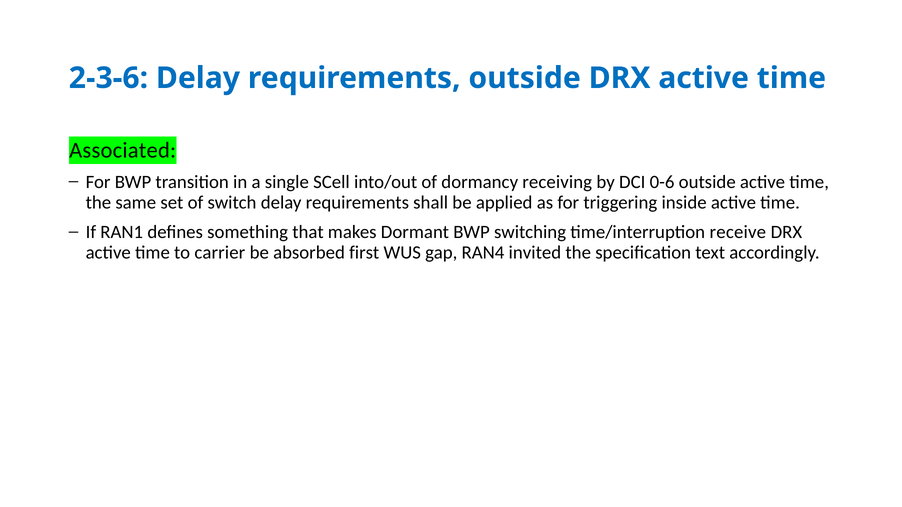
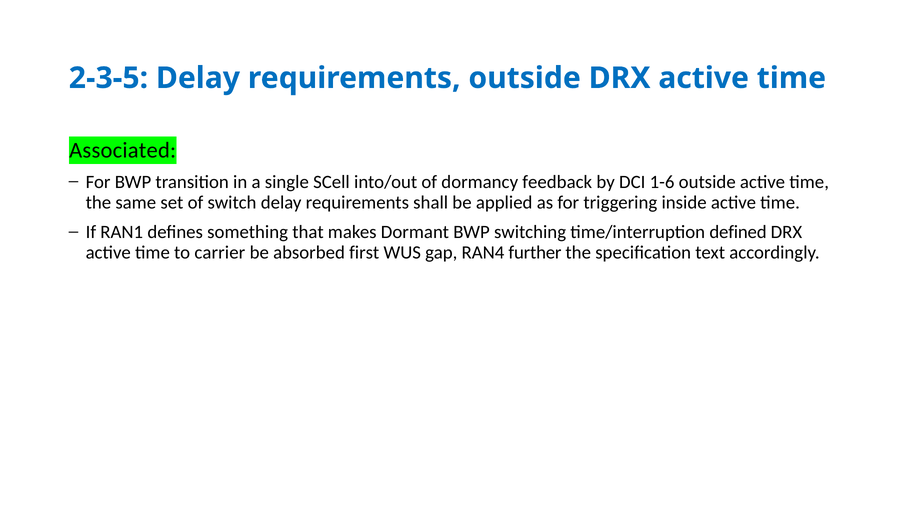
2-3-6: 2-3-6 -> 2-3-5
receiving: receiving -> feedback
0-6: 0-6 -> 1-6
receive: receive -> defined
invited: invited -> further
